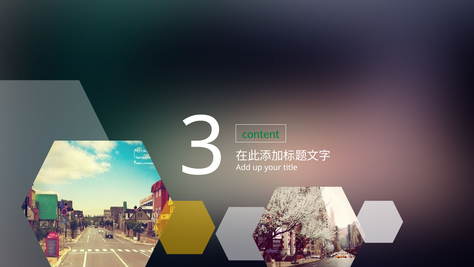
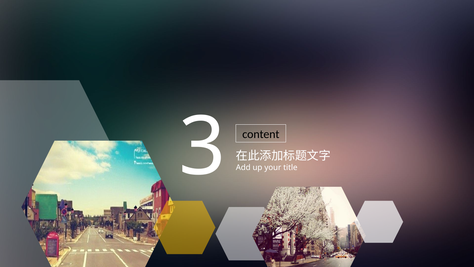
content colour: green -> black
